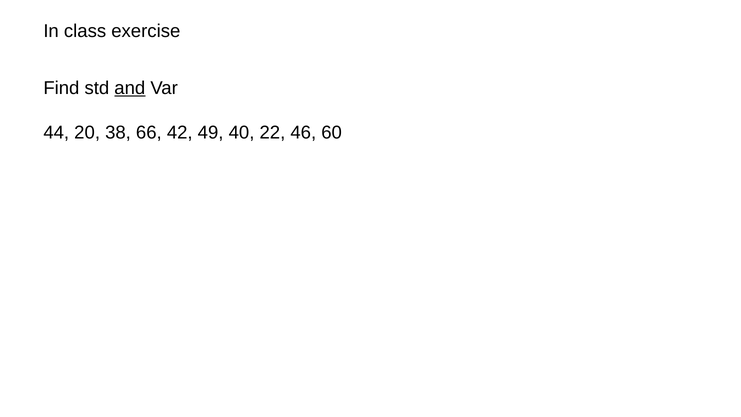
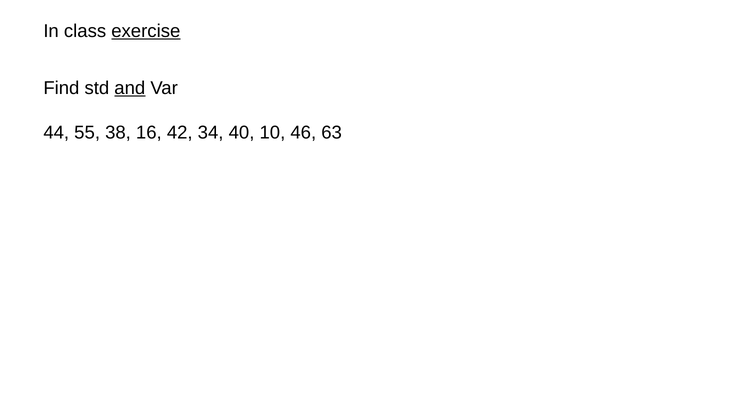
exercise underline: none -> present
20: 20 -> 55
66: 66 -> 16
49: 49 -> 34
22: 22 -> 10
60: 60 -> 63
